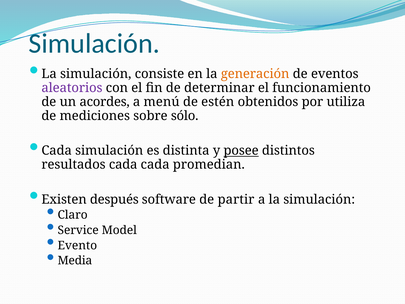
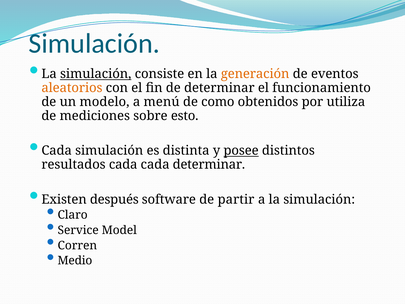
simulación at (96, 74) underline: none -> present
aleatorios colour: purple -> orange
acordes: acordes -> modelo
estén: estén -> como
sólo: sólo -> esto
cada promedian: promedian -> determinar
Evento: Evento -> Corren
Media: Media -> Medio
